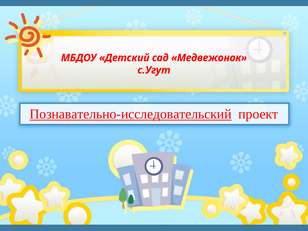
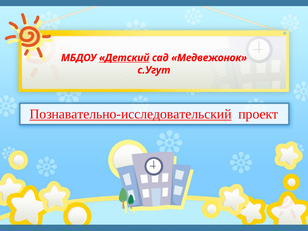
Детский underline: none -> present
